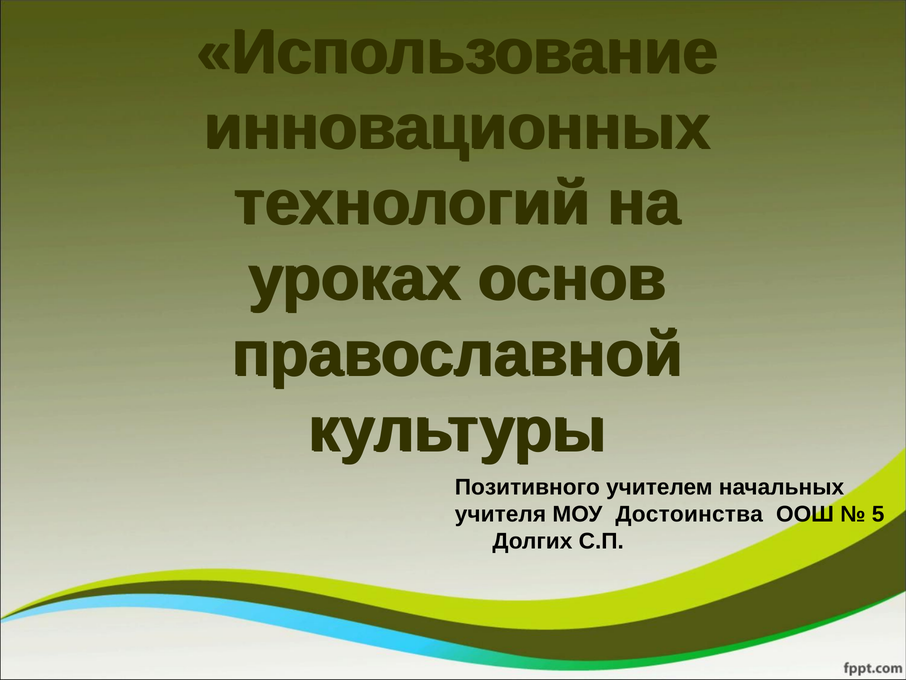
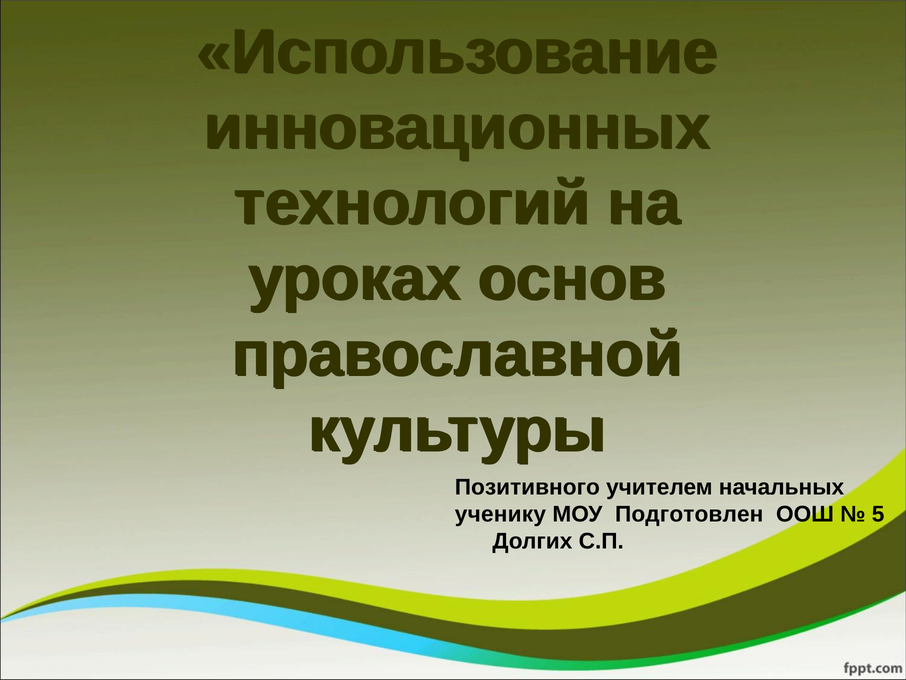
учителя: учителя -> ученику
Достоинства: Достоинства -> Подготовлен
